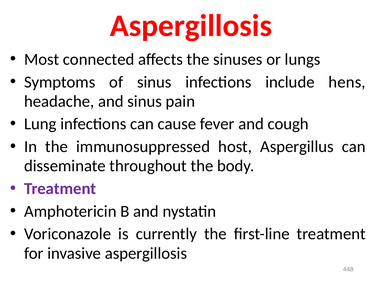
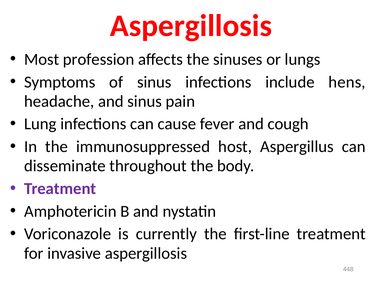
connected: connected -> profession
